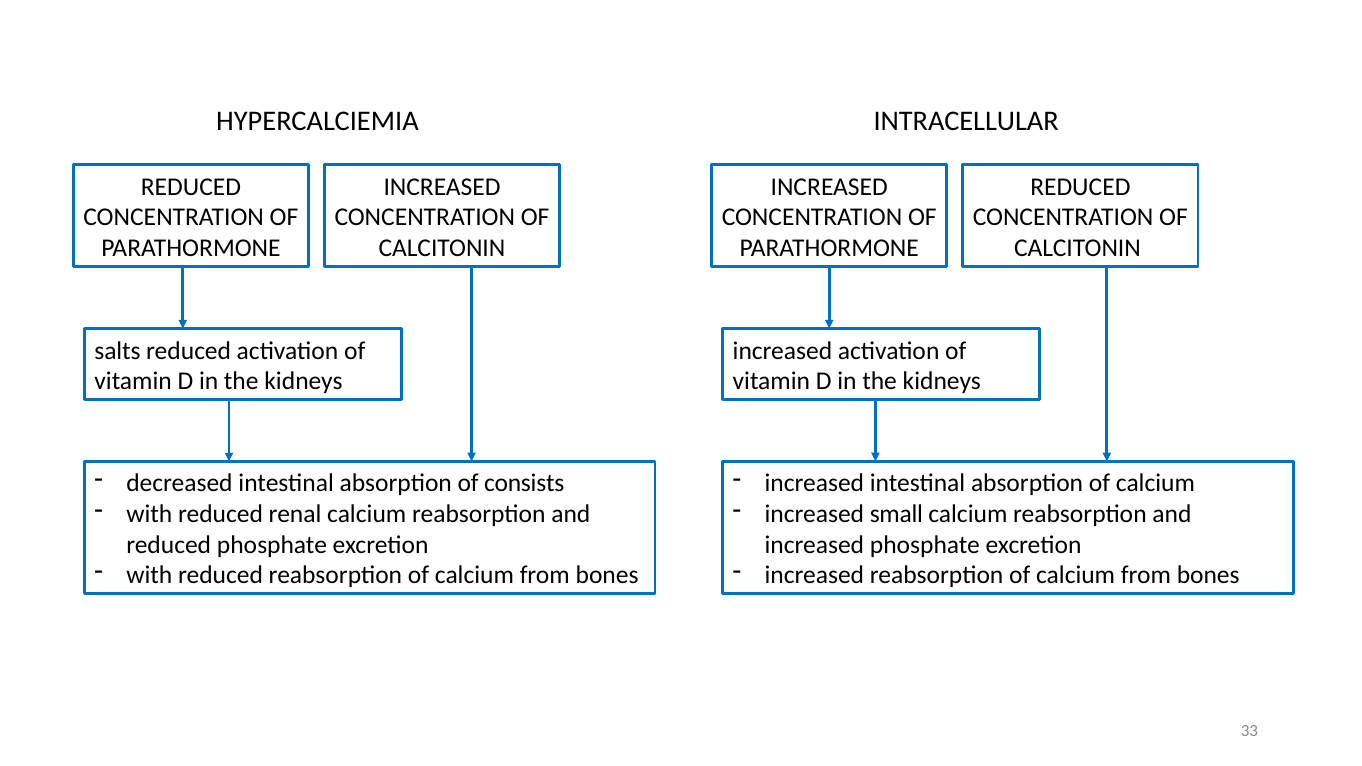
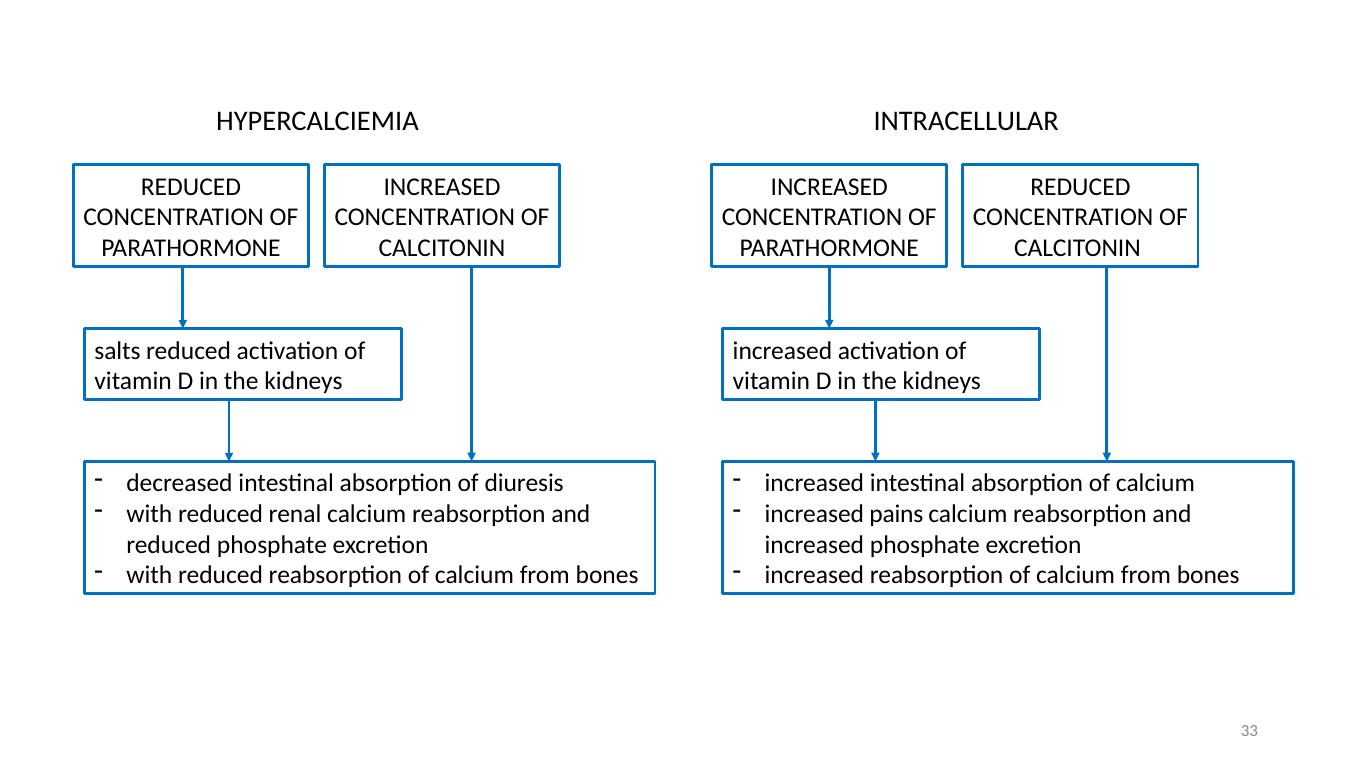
consists: consists -> diuresis
small: small -> pains
